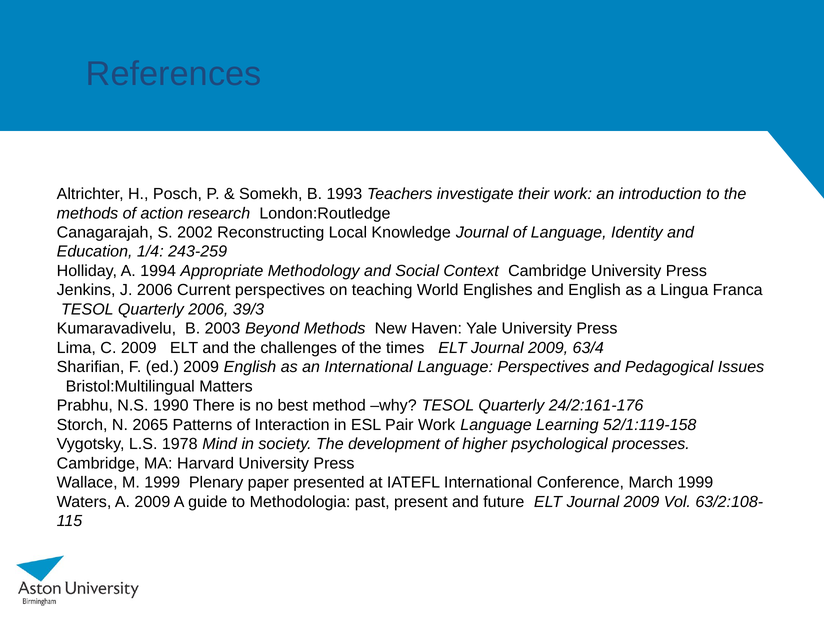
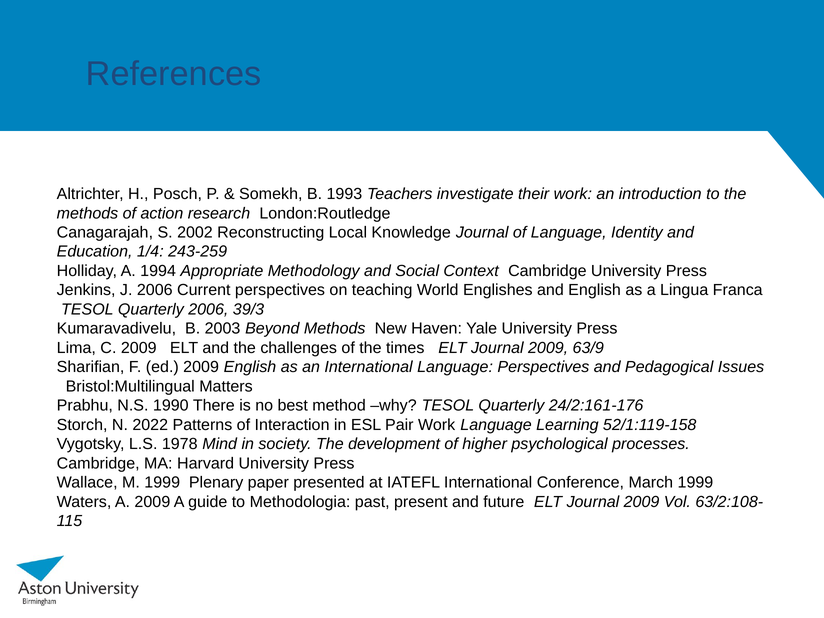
63/4: 63/4 -> 63/9
2065: 2065 -> 2022
